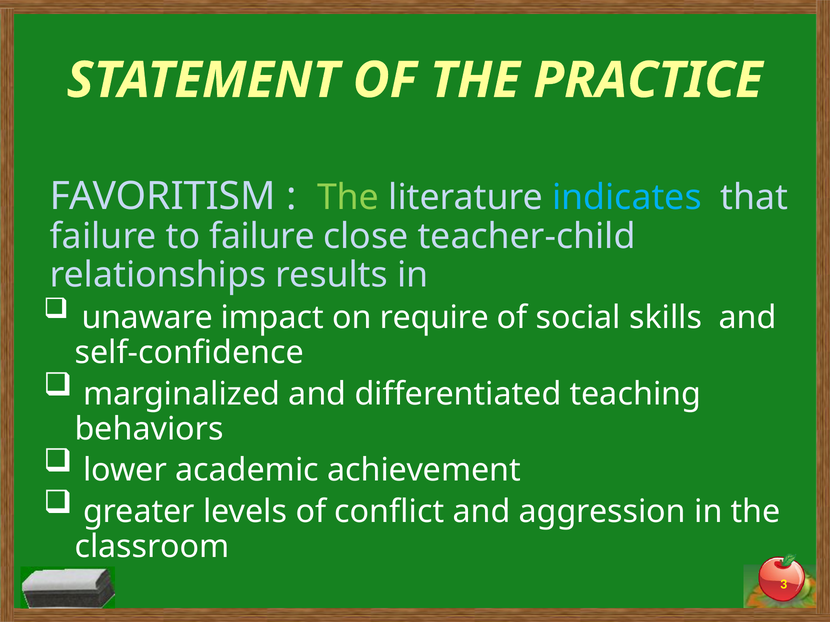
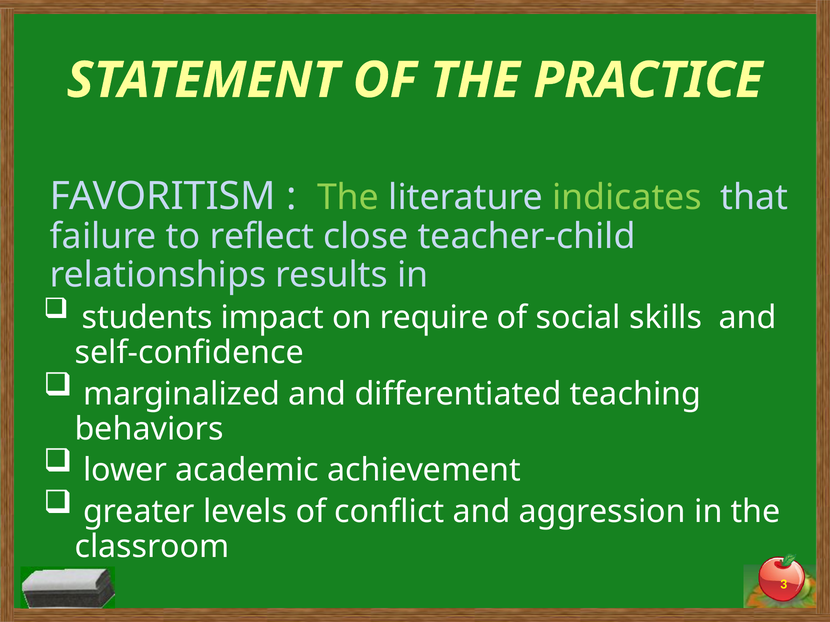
indicates colour: light blue -> light green
to failure: failure -> reflect
unaware: unaware -> students
